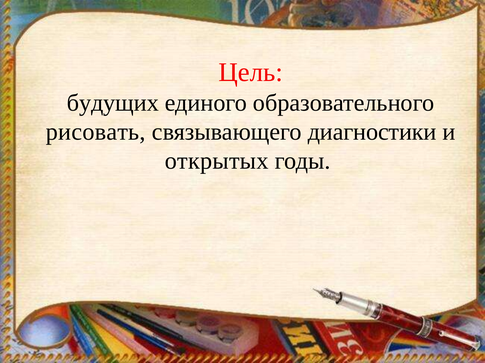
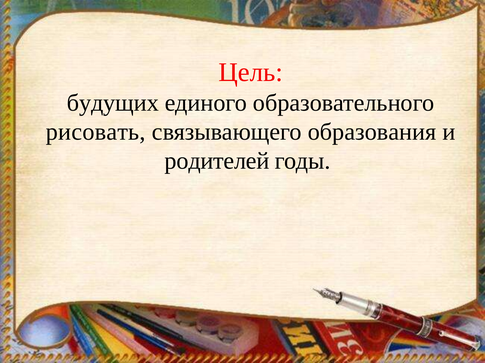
диагностики: диагностики -> образования
открытых: открытых -> родителей
